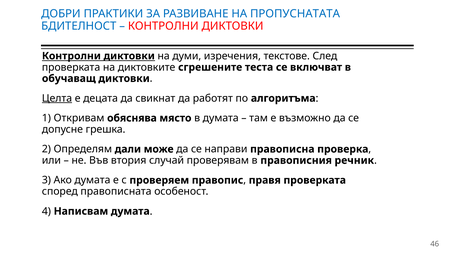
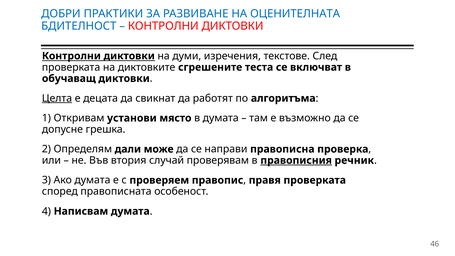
ПРОПУСНАТАТА: ПРОПУСНАТАТА -> ОЦЕНИТЕЛНАТА
обяснява: обяснява -> установи
правописния underline: none -> present
